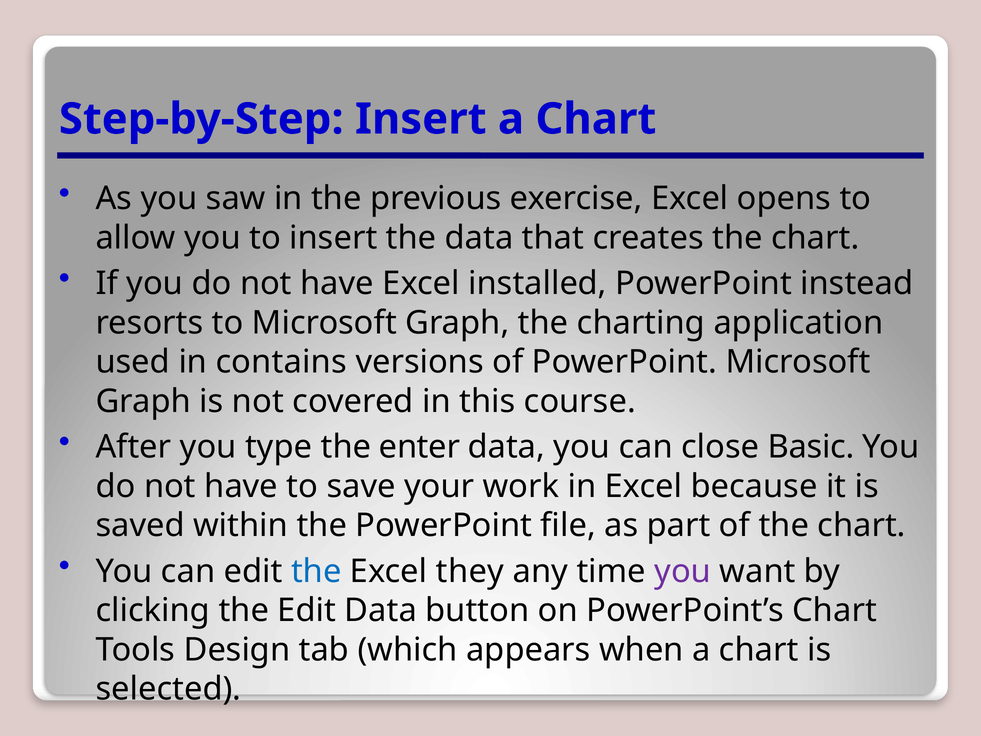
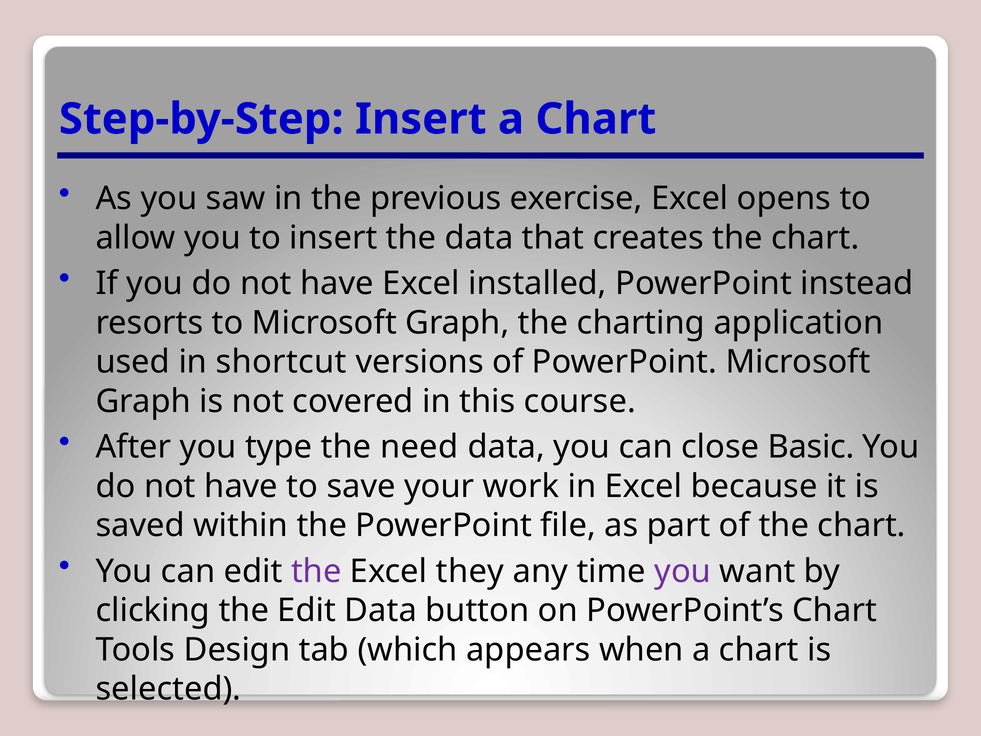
contains: contains -> shortcut
enter: enter -> need
the at (316, 571) colour: blue -> purple
